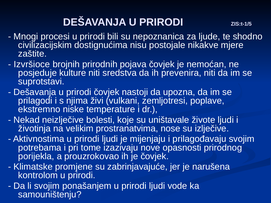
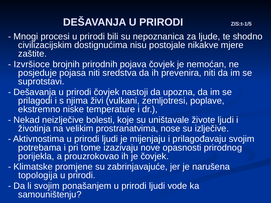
kulture: kulture -> pojasa
kontrolom: kontrolom -> topologija
